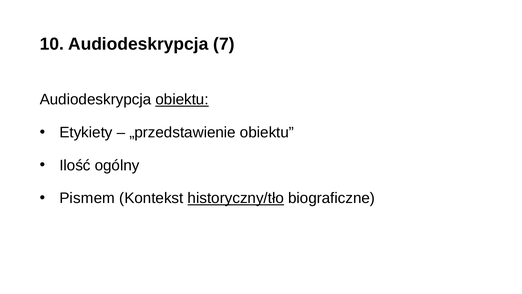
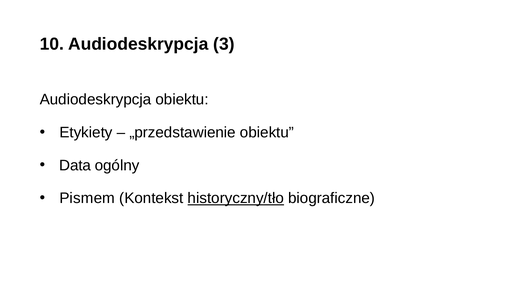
7: 7 -> 3
obiektu at (182, 99) underline: present -> none
Ilość: Ilość -> Data
